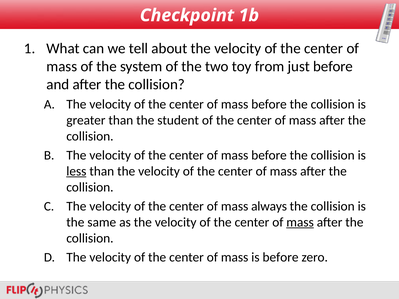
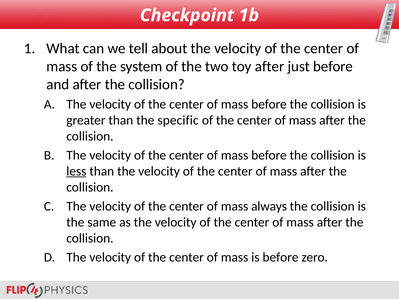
toy from: from -> after
student: student -> specific
mass at (300, 222) underline: present -> none
